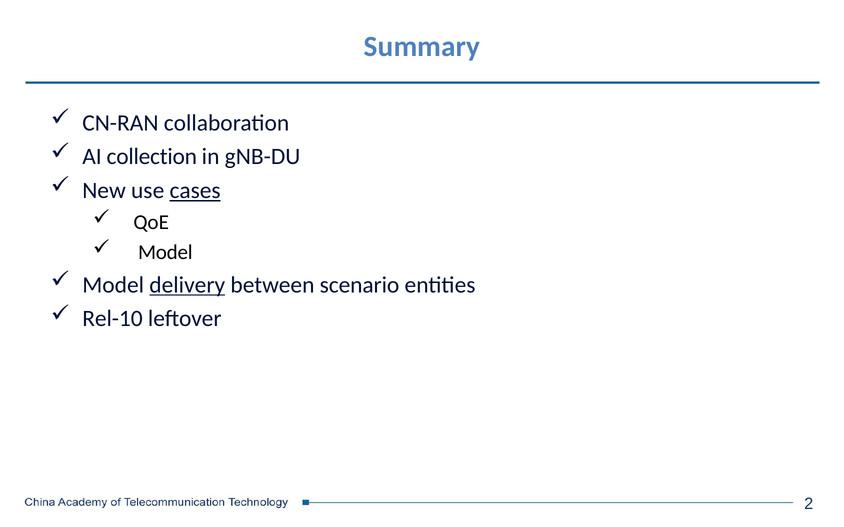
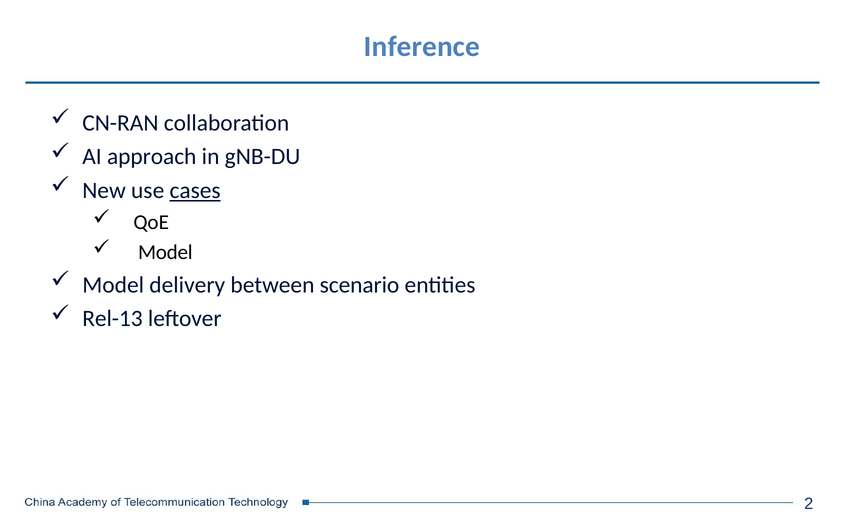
Summary: Summary -> Inference
collection: collection -> approach
delivery underline: present -> none
Rel-10: Rel-10 -> Rel-13
